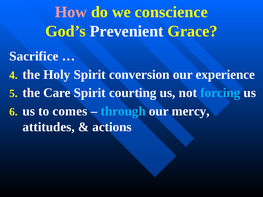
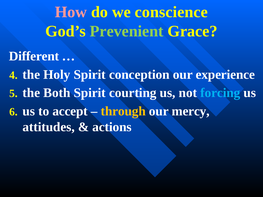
Prevenient colour: white -> light green
Sacrifice: Sacrifice -> Different
conversion: conversion -> conception
Care: Care -> Both
comes: comes -> accept
through colour: light blue -> yellow
